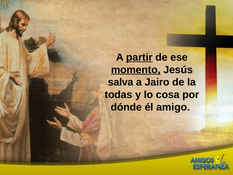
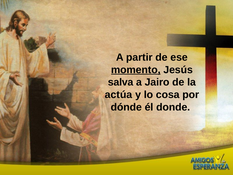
partir underline: present -> none
todas: todas -> actúa
amigo: amigo -> donde
